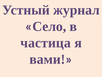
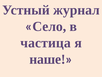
вами: вами -> наше
